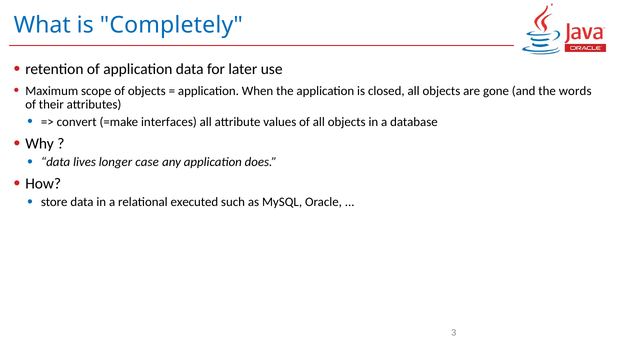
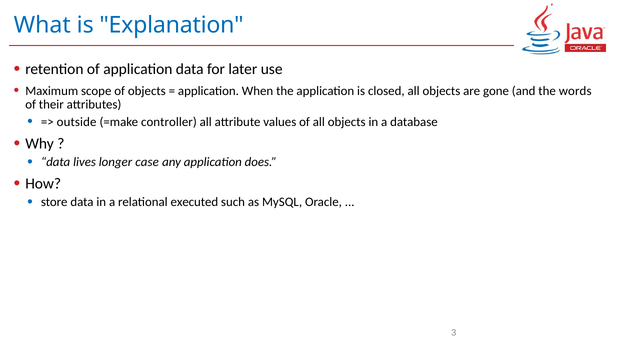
Completely: Completely -> Explanation
convert: convert -> outside
interfaces: interfaces -> controller
